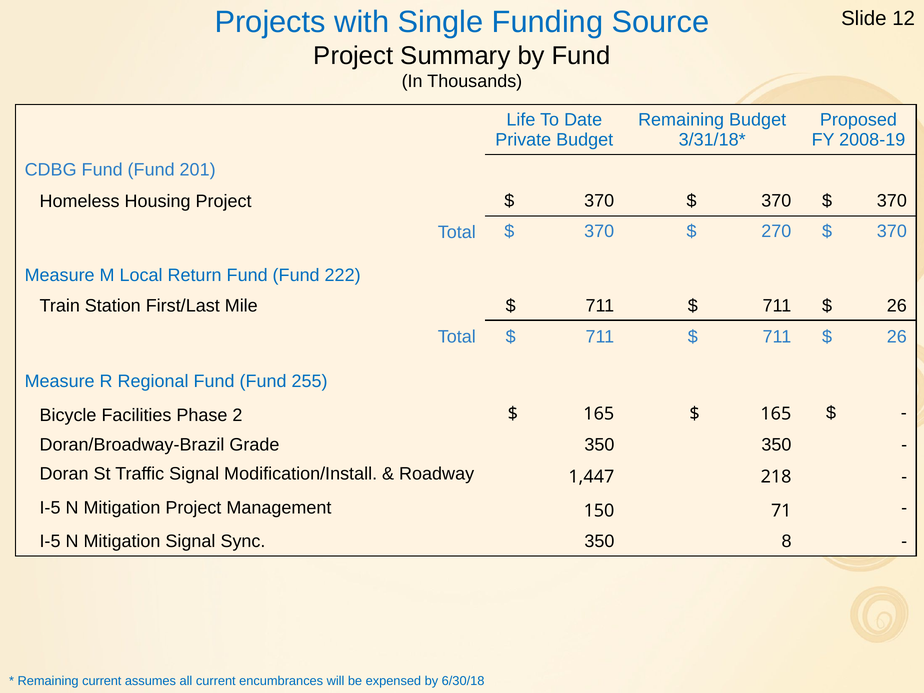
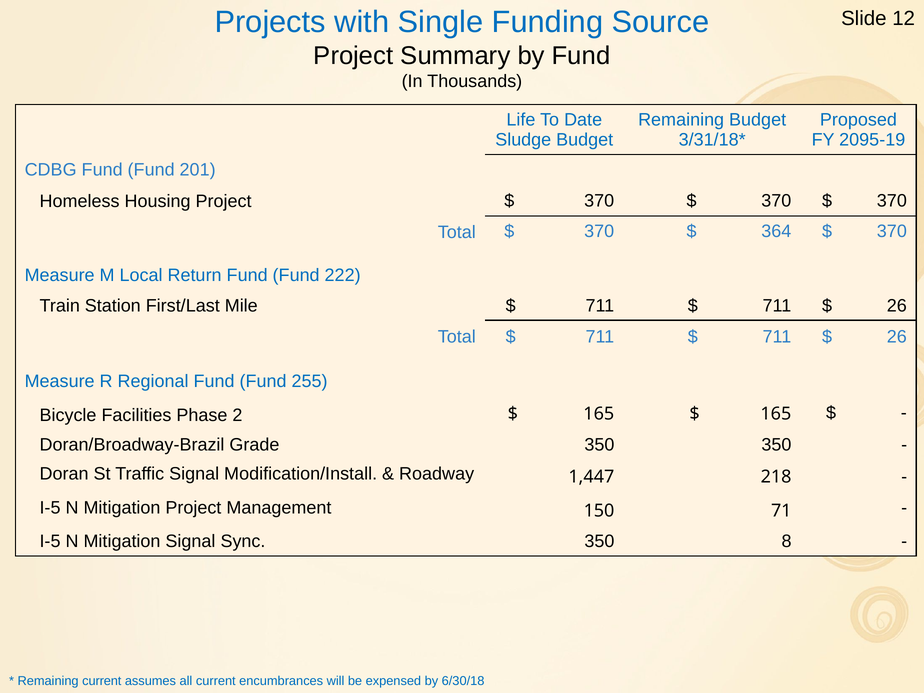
Private: Private -> Sludge
2008-19: 2008-19 -> 2095-19
270: 270 -> 364
